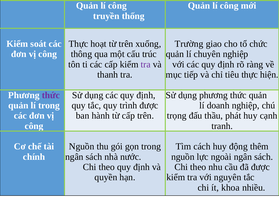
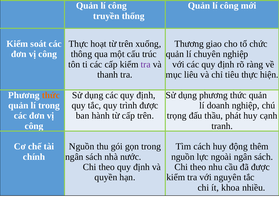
Trường: Trường -> Thương
tiếp: tiếp -> liêu
thức at (51, 95) colour: purple -> orange
